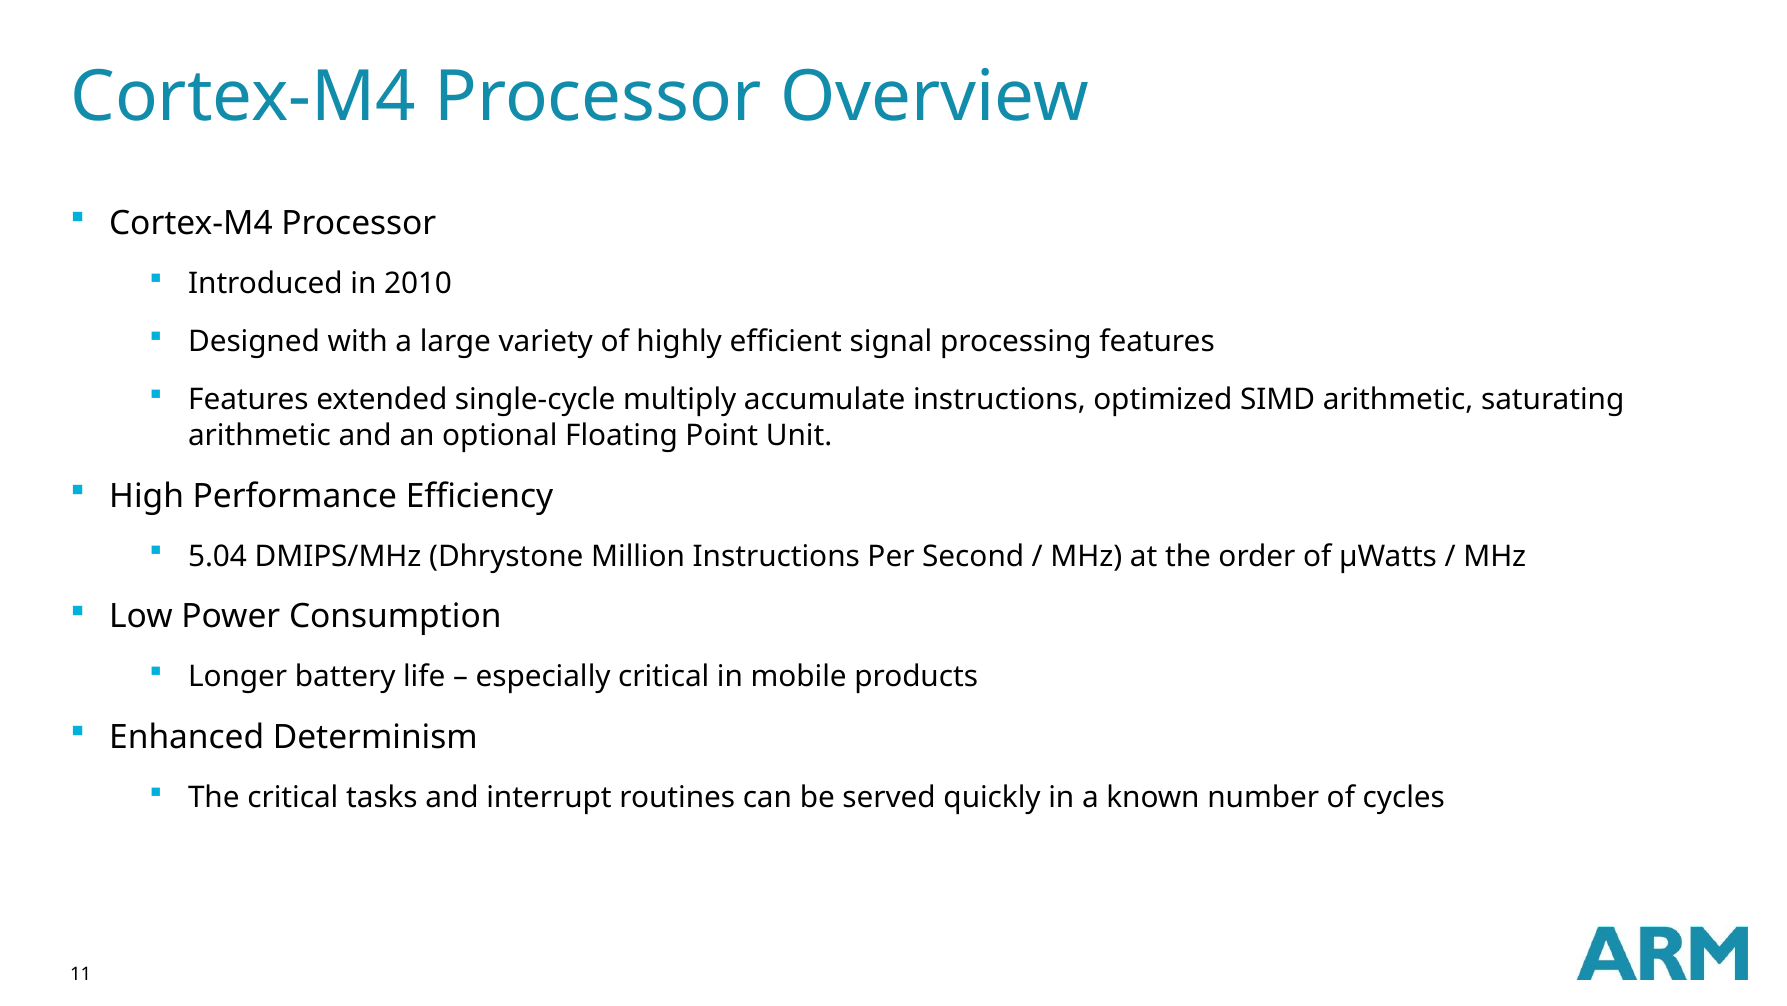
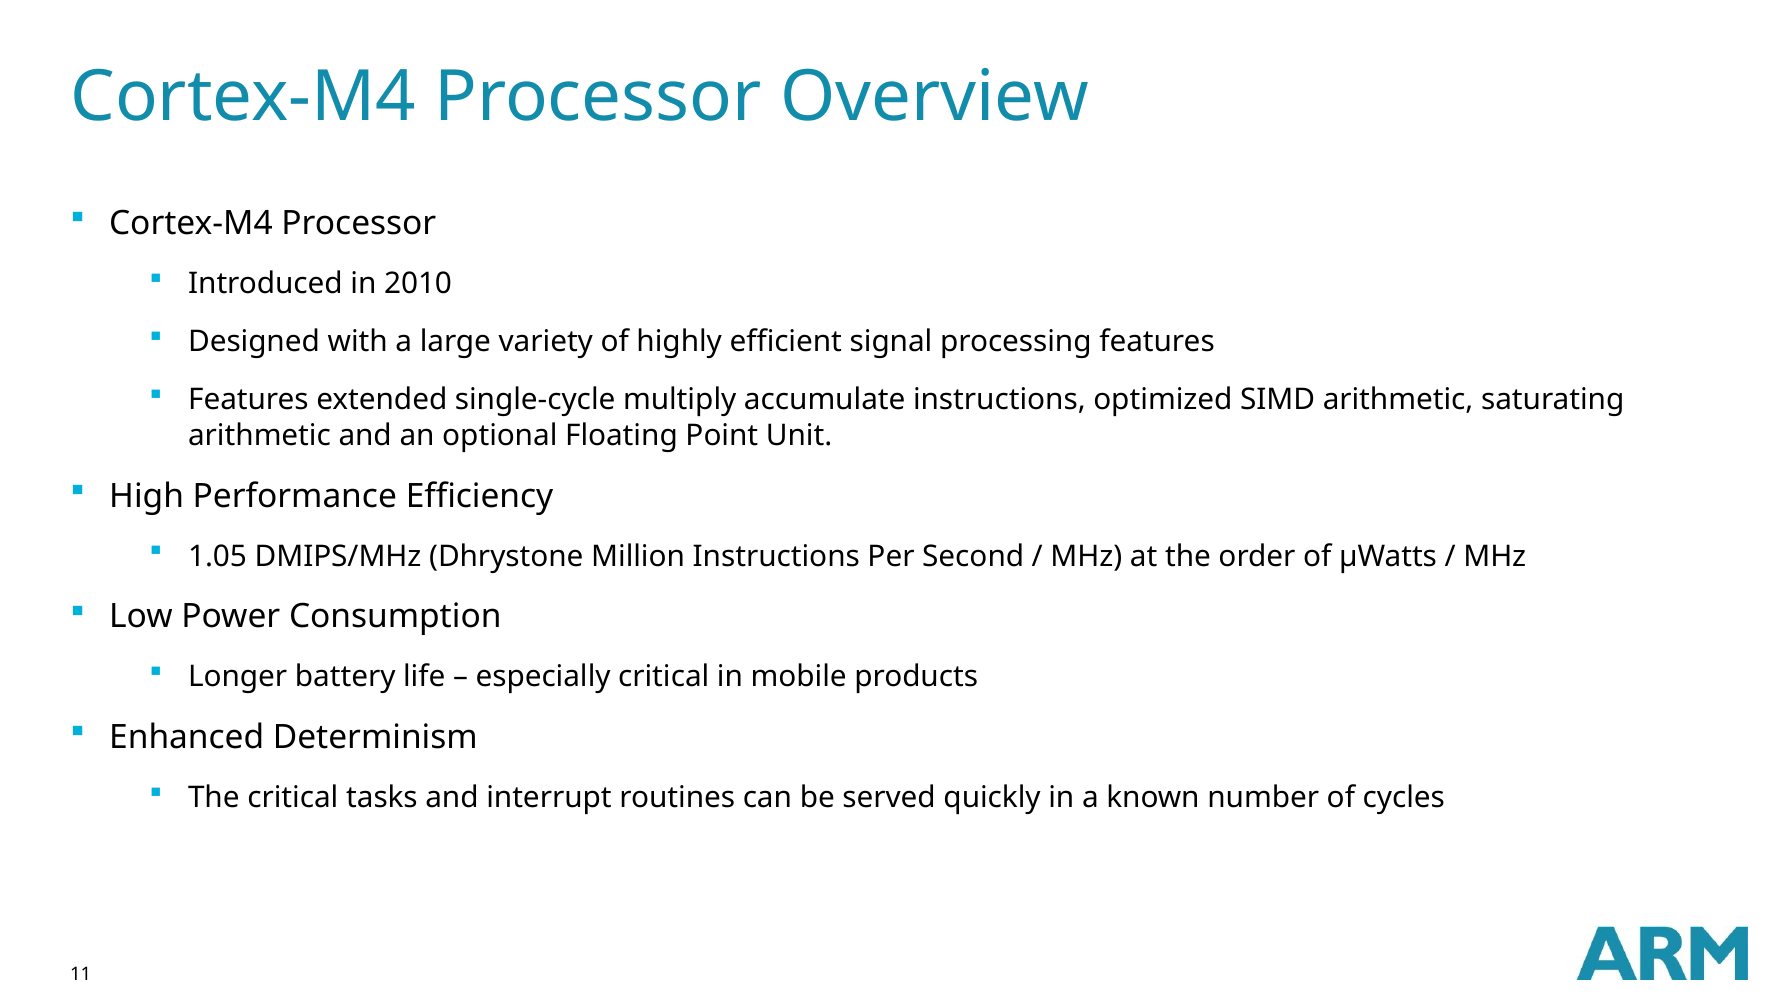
5.04: 5.04 -> 1.05
